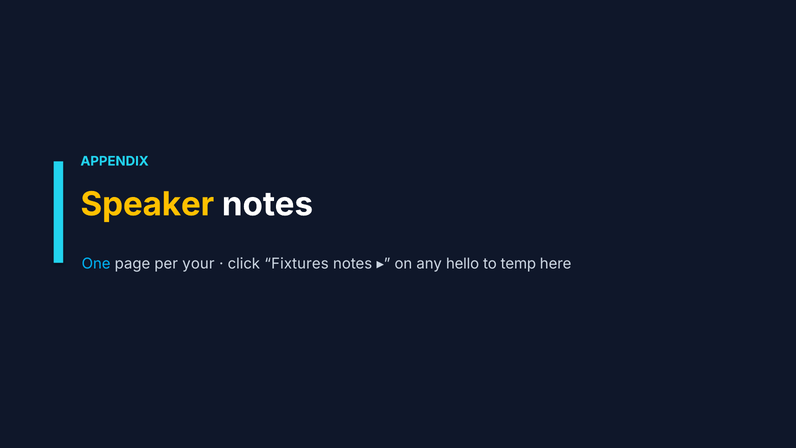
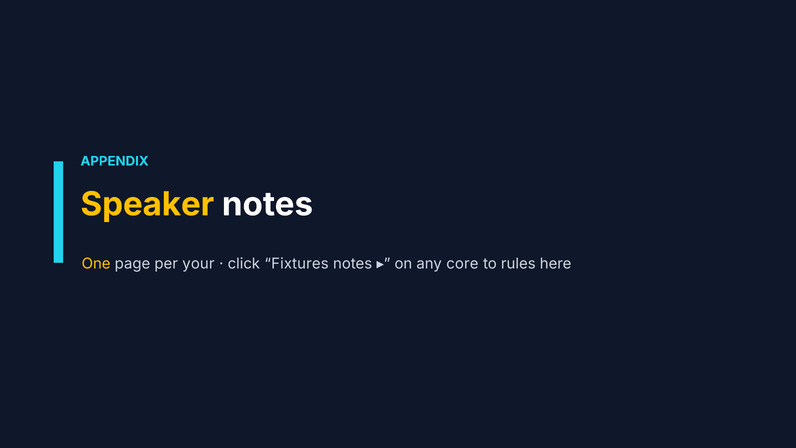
One colour: light blue -> yellow
hello: hello -> core
temp: temp -> rules
